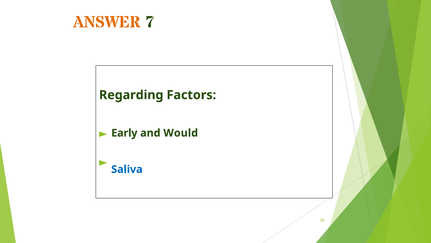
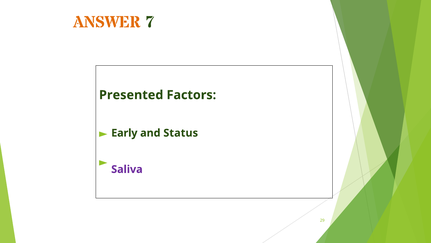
Regarding: Regarding -> Presented
Would: Would -> Status
Saliva colour: blue -> purple
